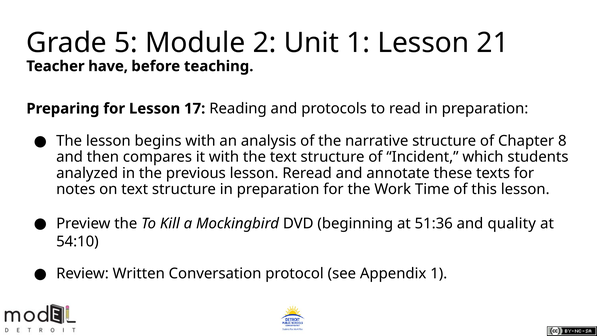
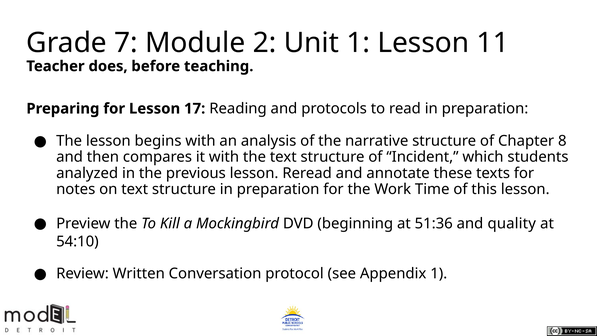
5: 5 -> 7
21: 21 -> 11
have: have -> does
